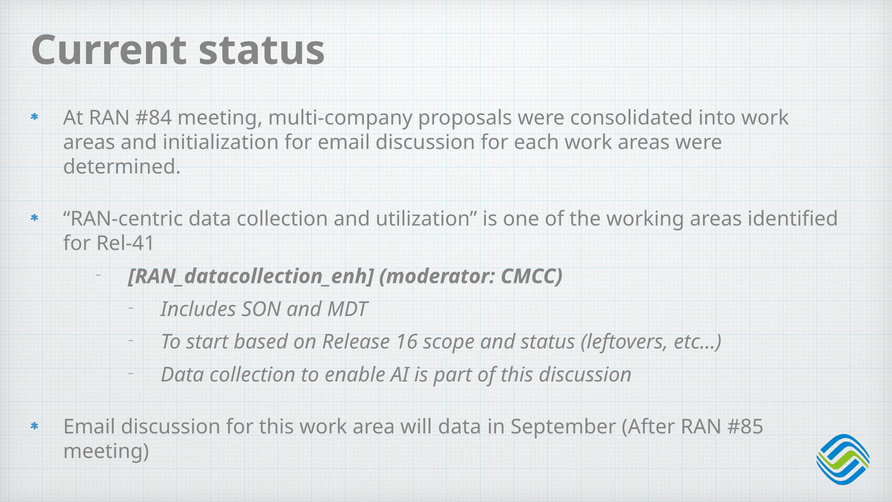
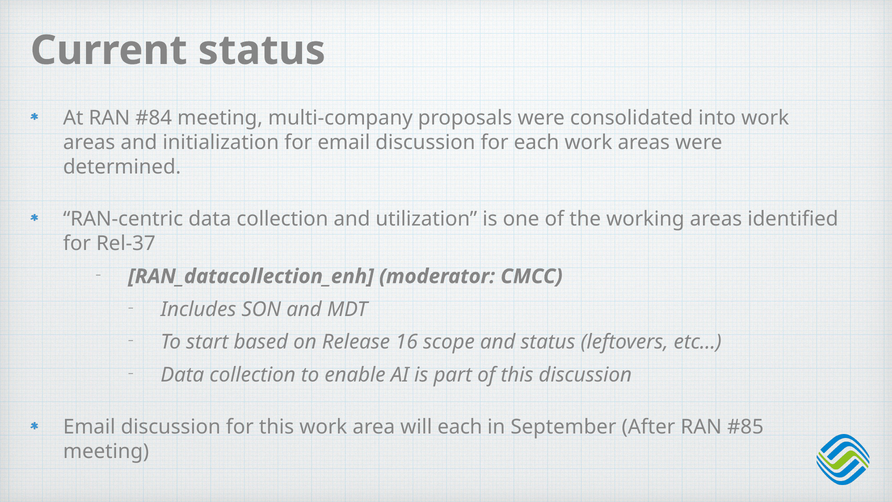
Rel-41: Rel-41 -> Rel-37
will data: data -> each
